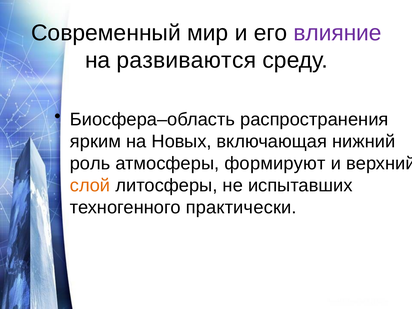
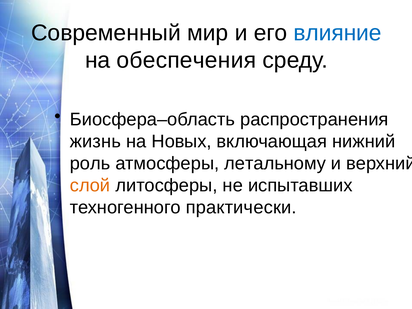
влияние colour: purple -> blue
развиваются: развиваются -> обеспечения
ярким: ярким -> жизнь
формируют: формируют -> летальному
